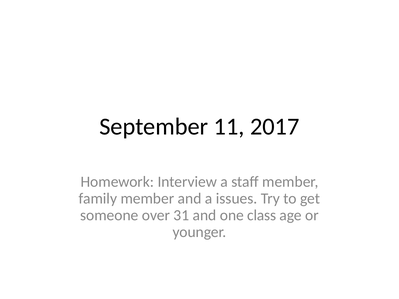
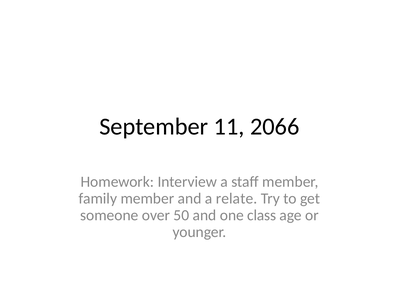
2017: 2017 -> 2066
issues: issues -> relate
31: 31 -> 50
